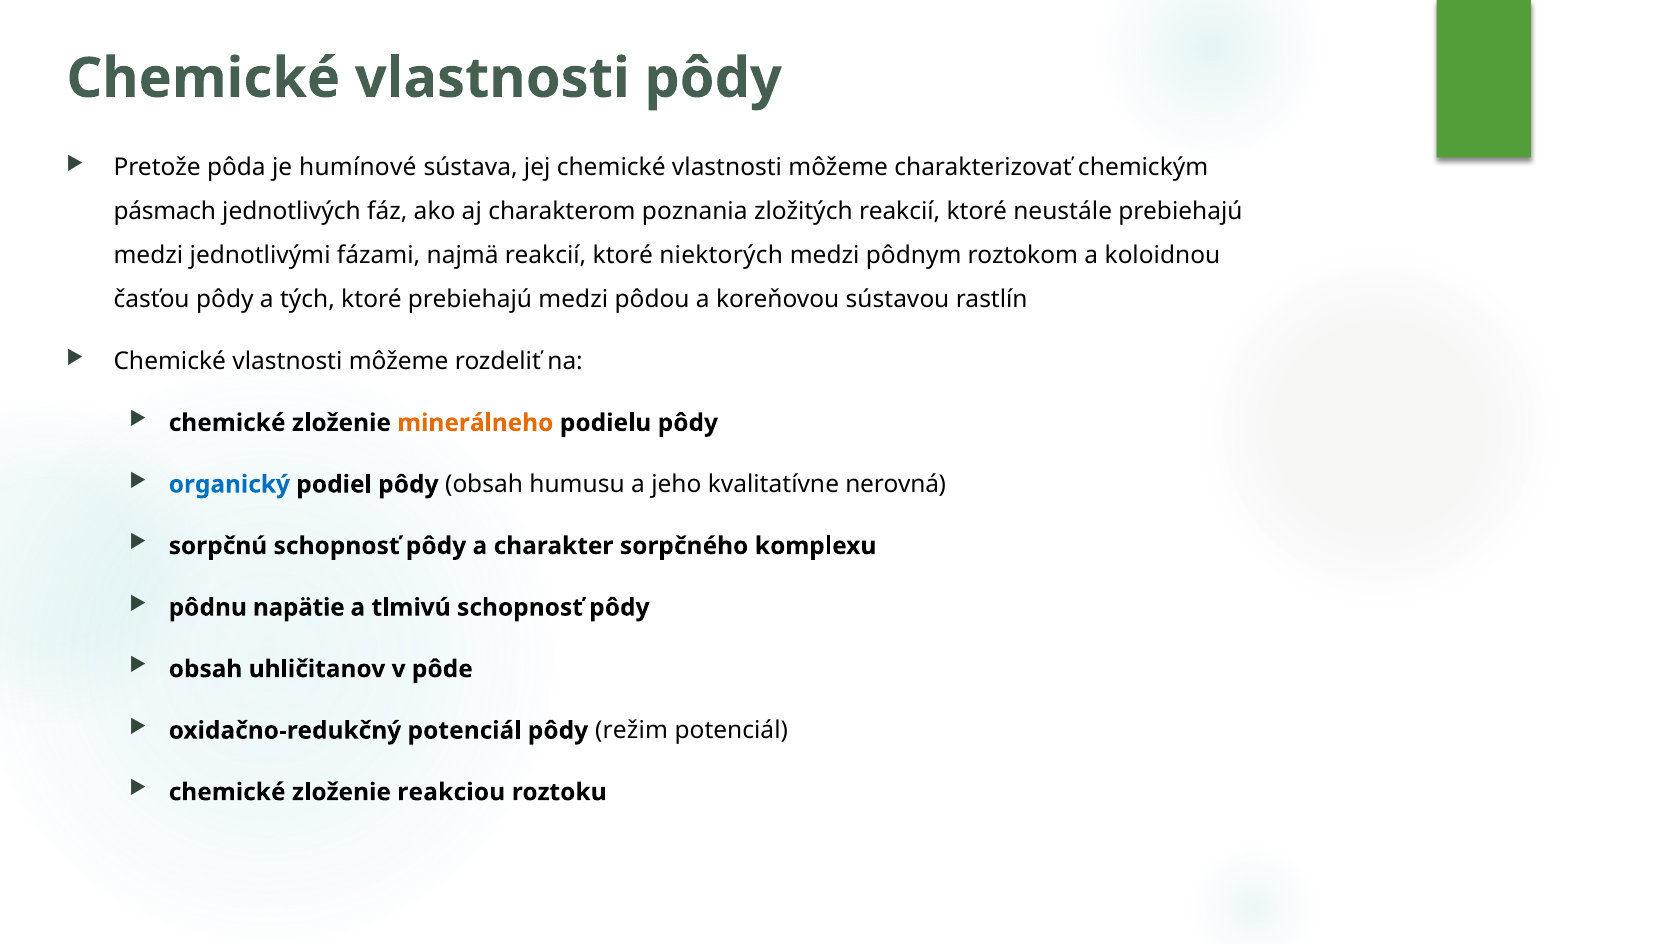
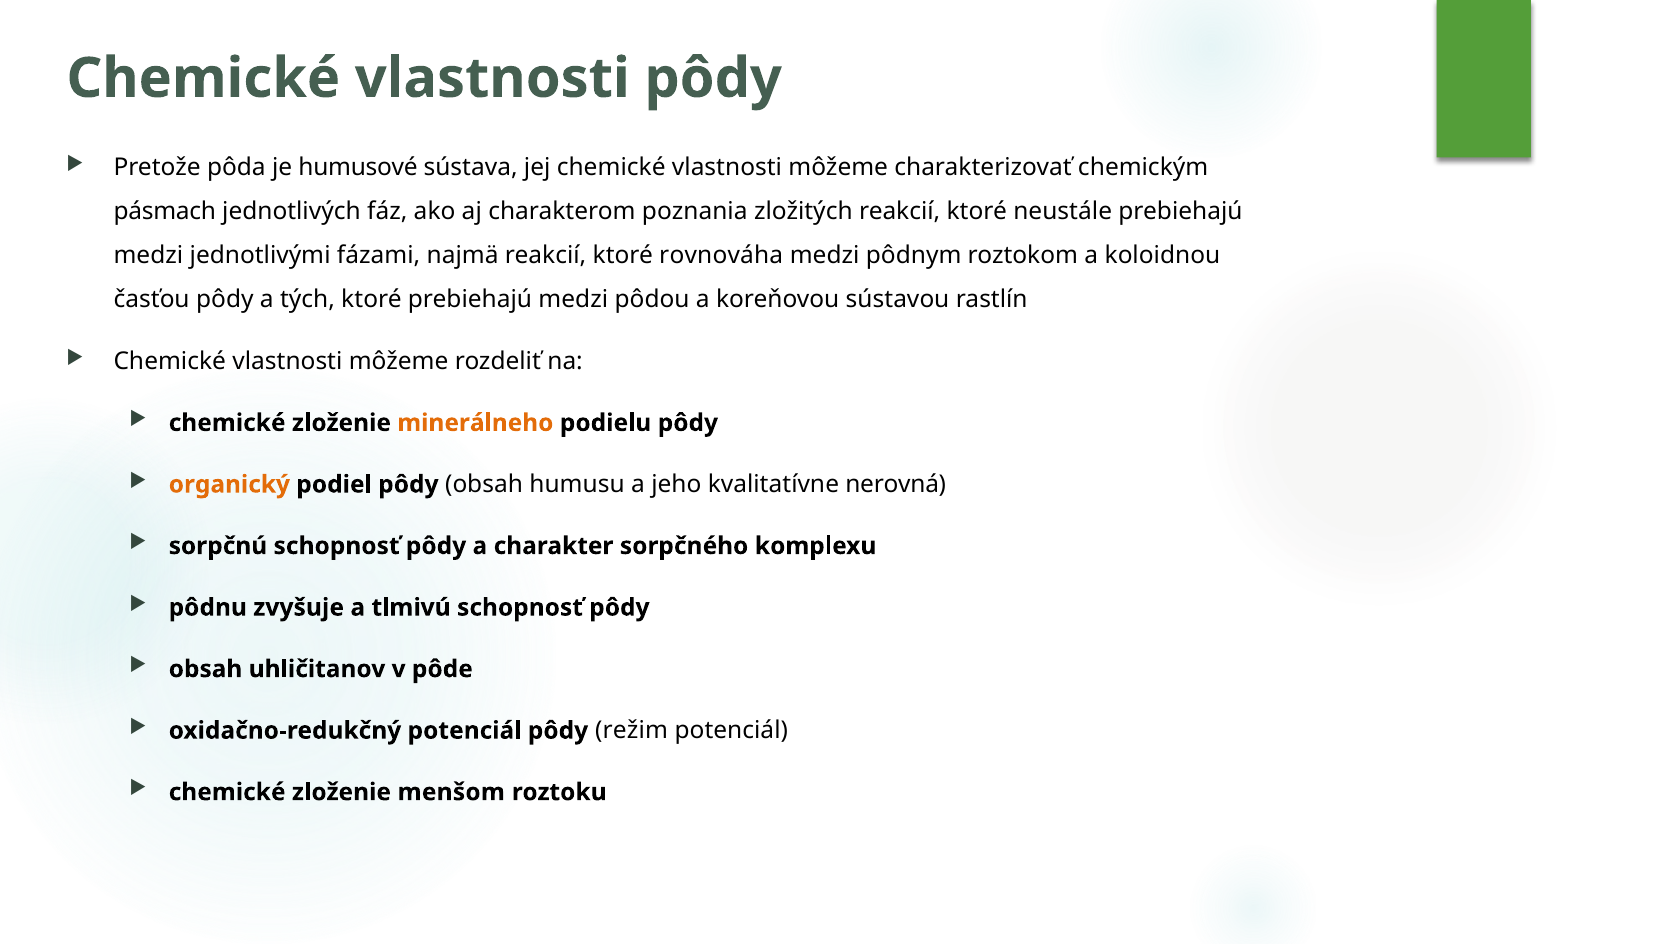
humínové: humínové -> humusové
niektorých: niektorých -> rovnováha
organický colour: blue -> orange
napätie: napätie -> zvyšuje
reakciou: reakciou -> menšom
